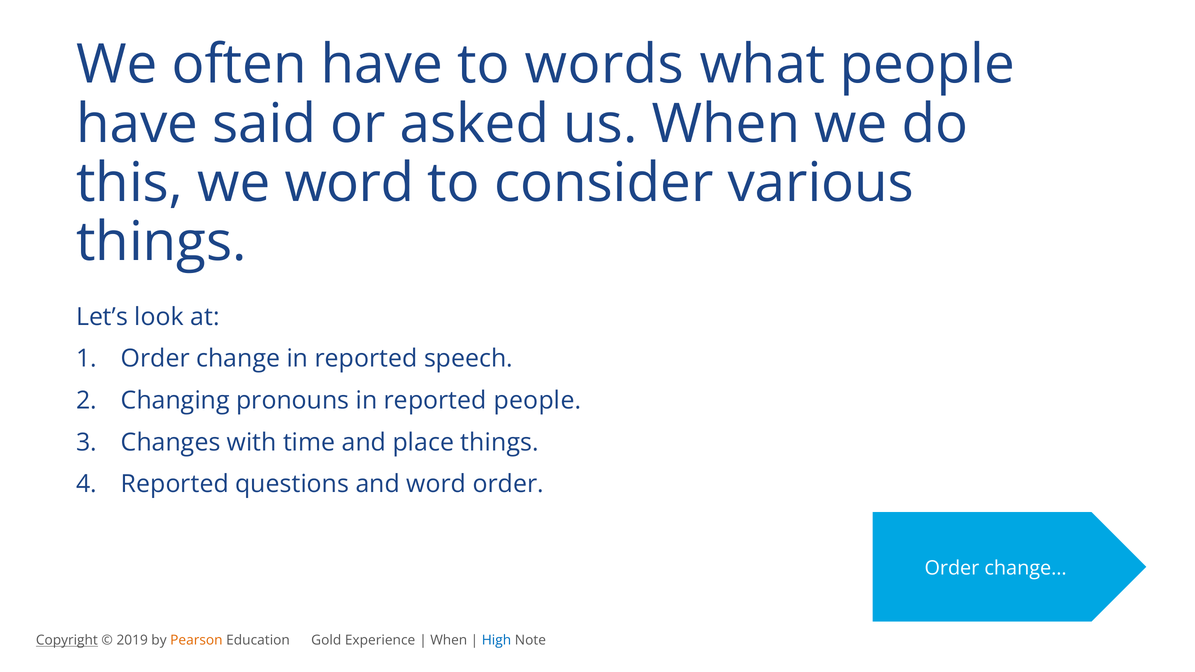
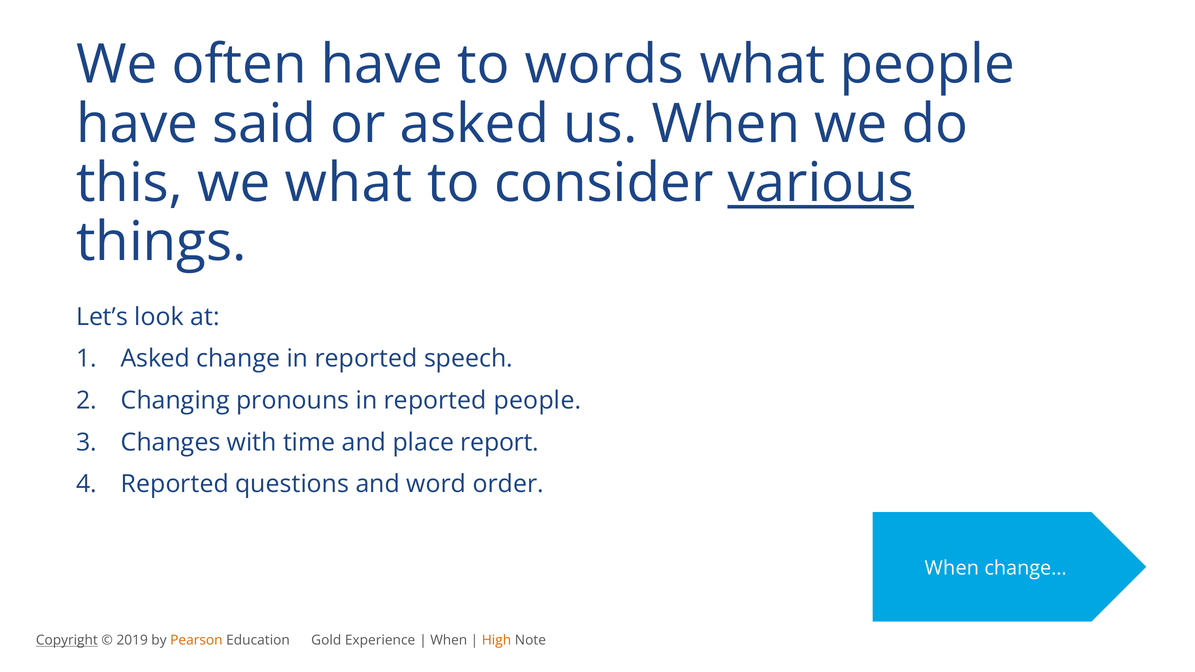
we word: word -> what
various underline: none -> present
Order at (155, 359): Order -> Asked
place things: things -> report
Order at (952, 568): Order -> When
High colour: blue -> orange
